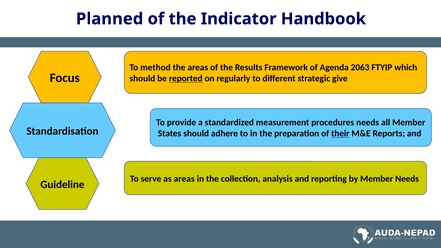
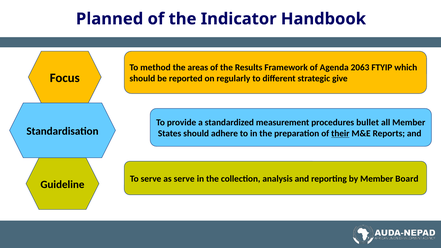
reported underline: present -> none
procedures needs: needs -> bullet
as areas: areas -> serve
Member Needs: Needs -> Board
